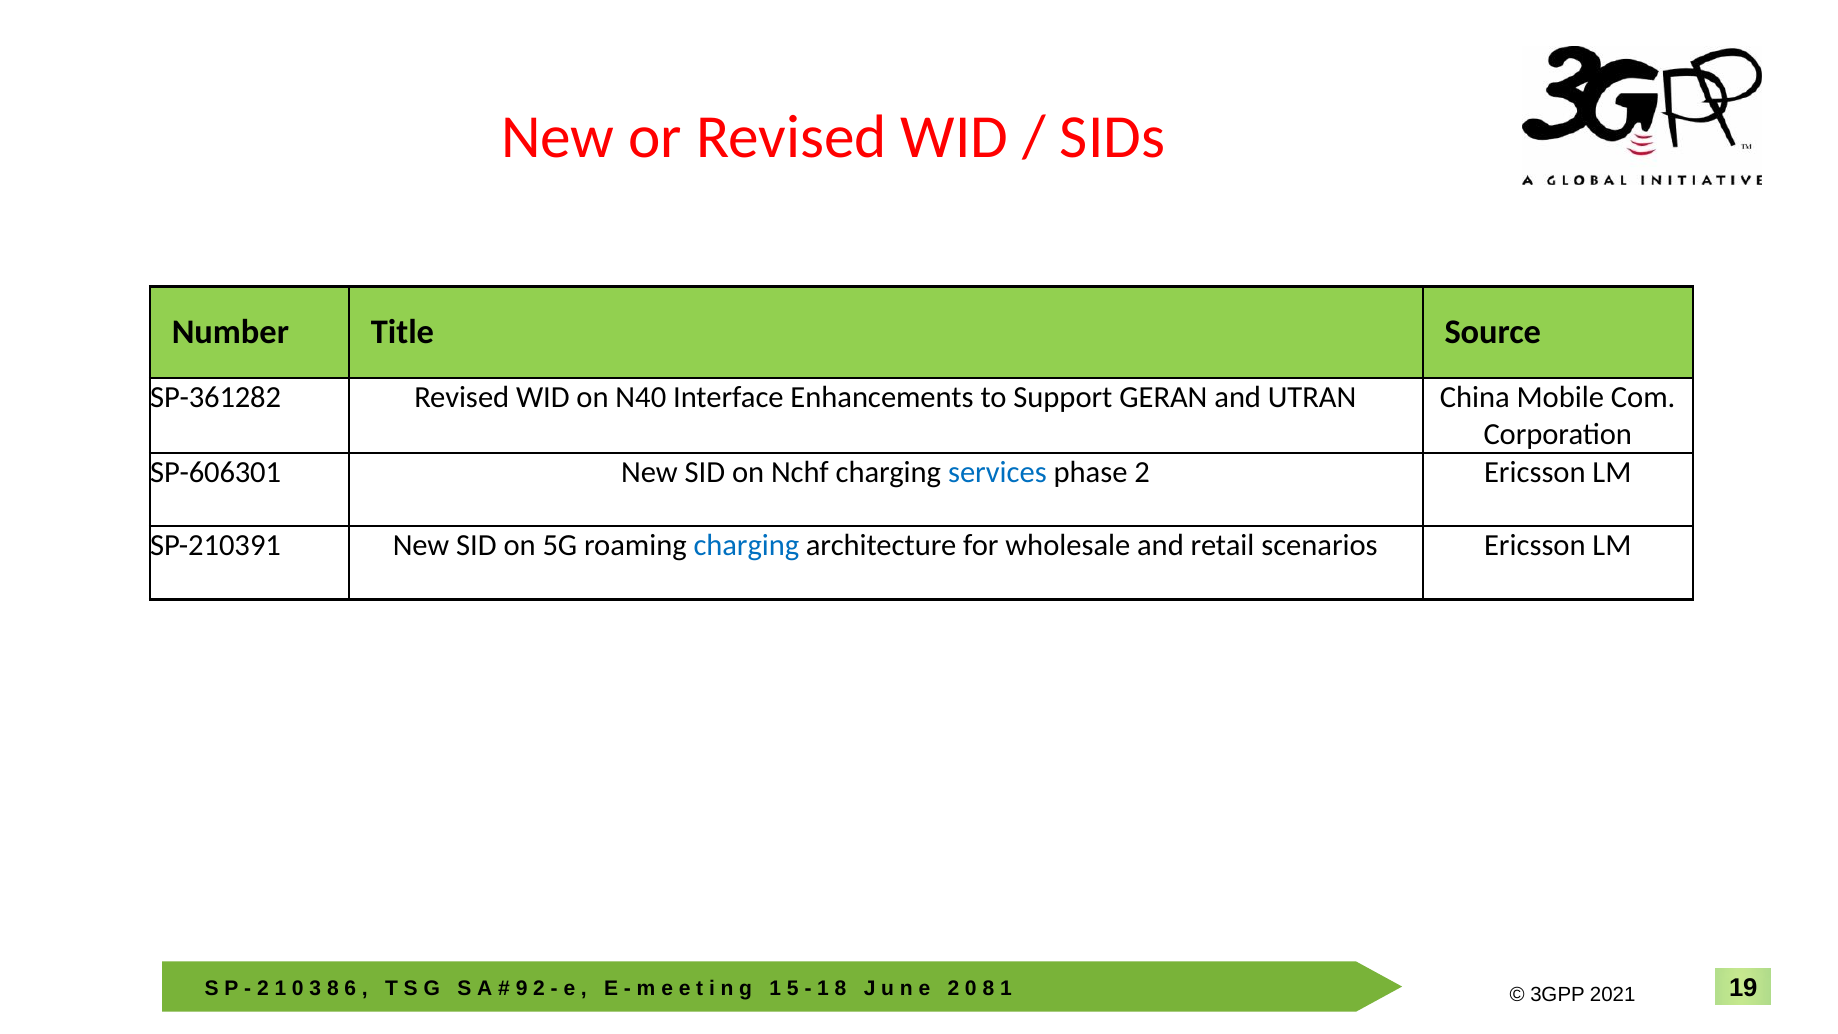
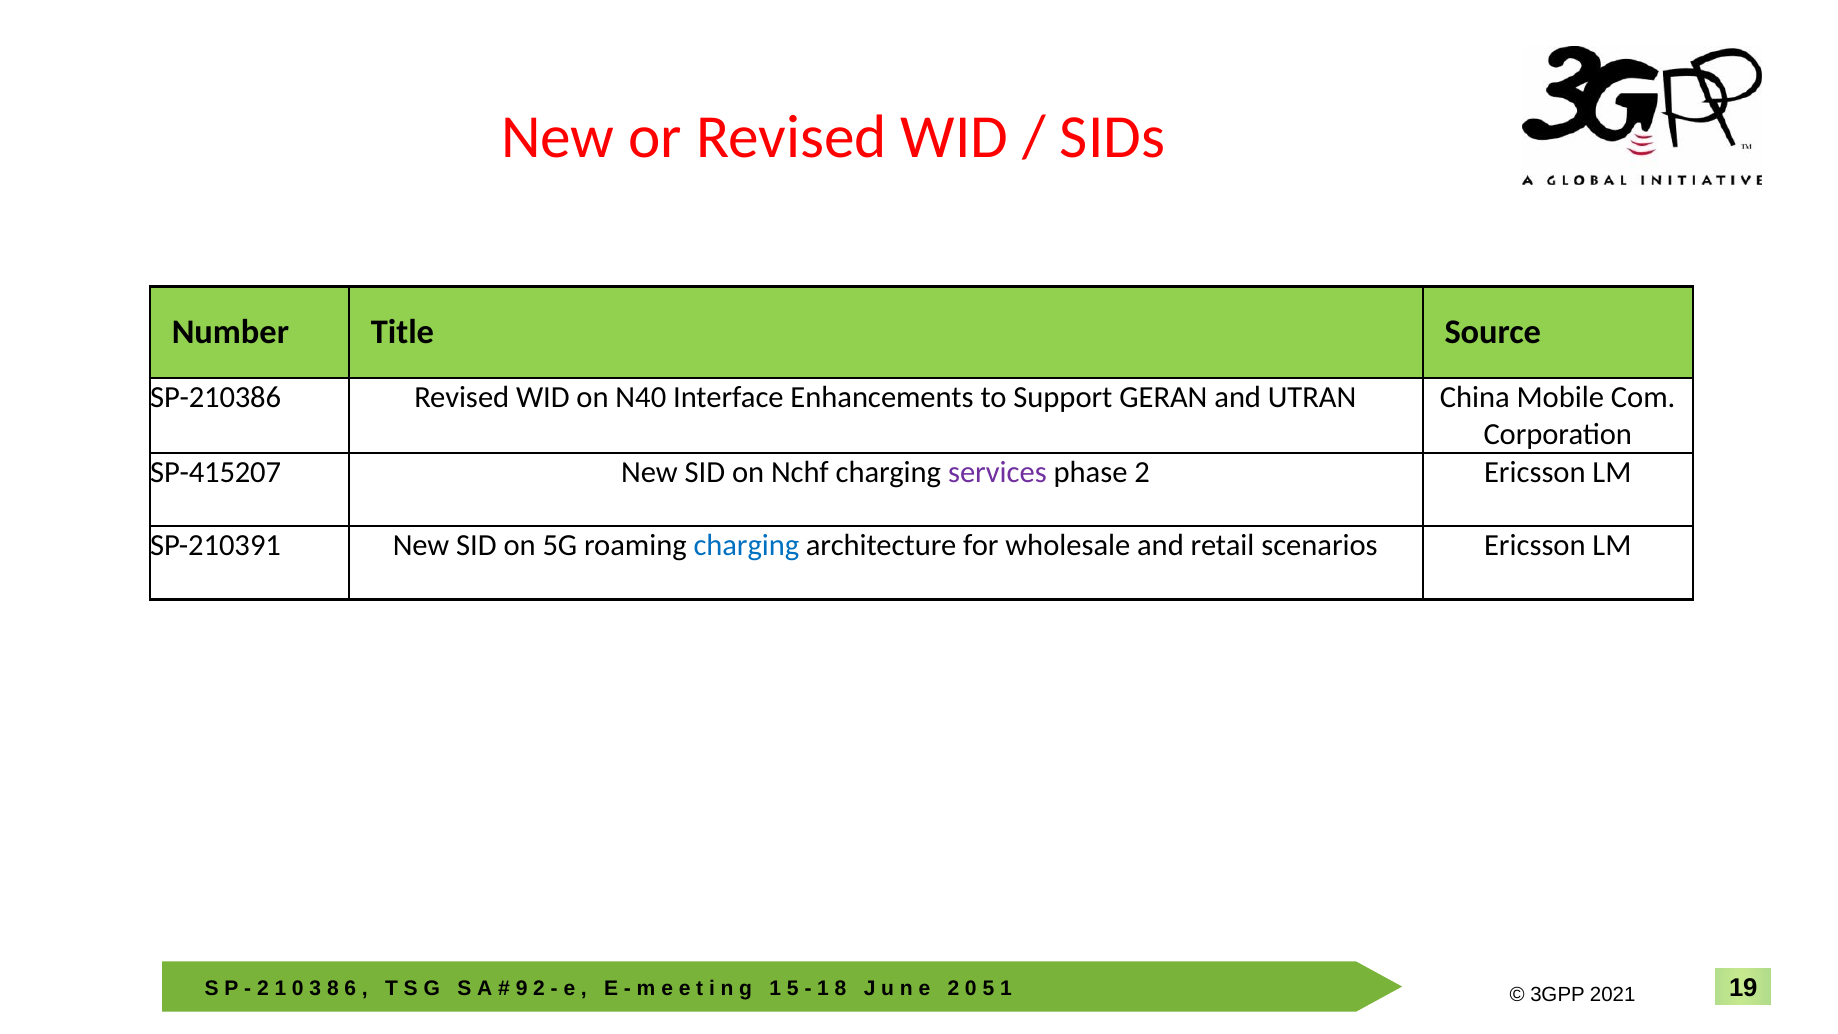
SP-361282: SP-361282 -> SP-210386
SP-606301: SP-606301 -> SP-415207
services colour: blue -> purple
8 at (989, 989): 8 -> 5
